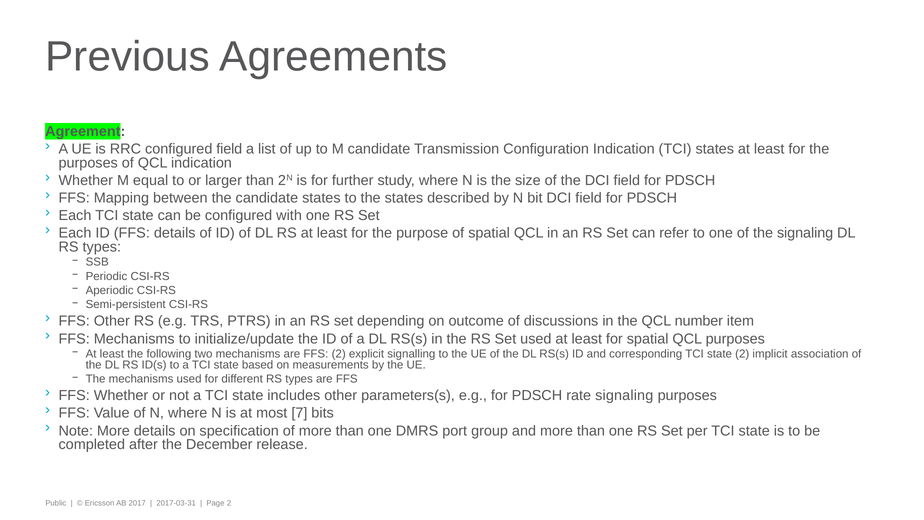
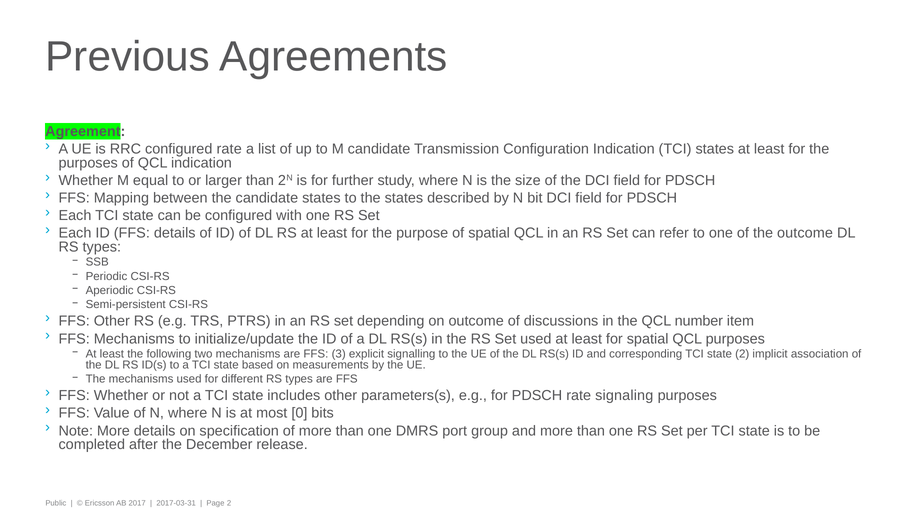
configured field: field -> rate
the signaling: signaling -> outcome
FFS 2: 2 -> 3
7: 7 -> 0
